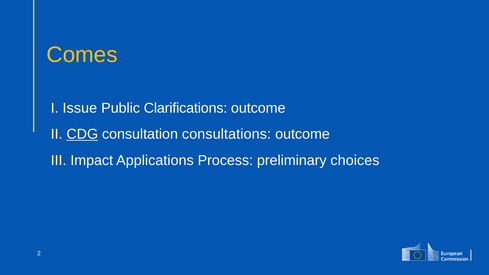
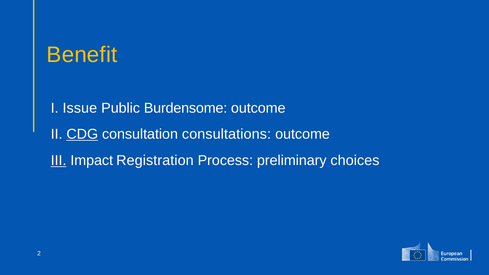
Comes: Comes -> Benefit
Clarifications: Clarifications -> Burdensome
III underline: none -> present
Applications: Applications -> Registration
